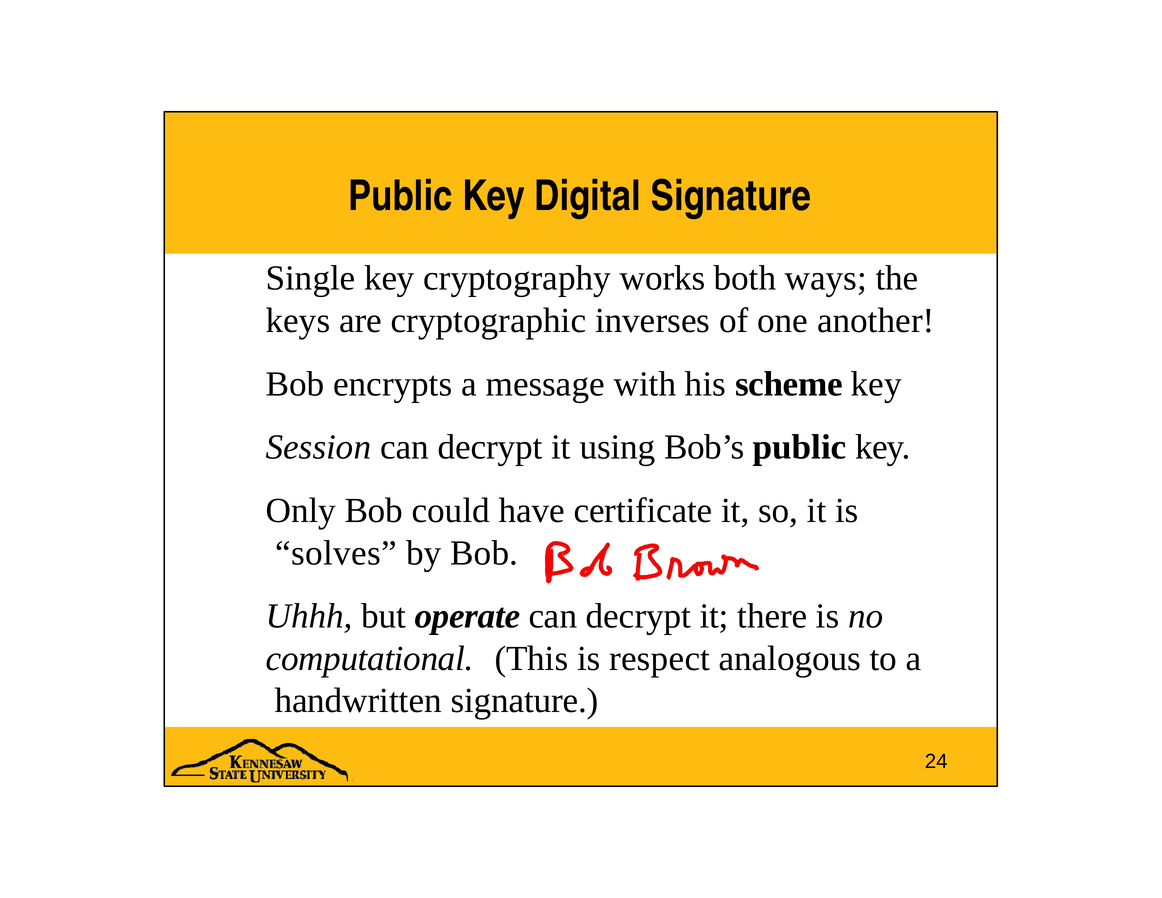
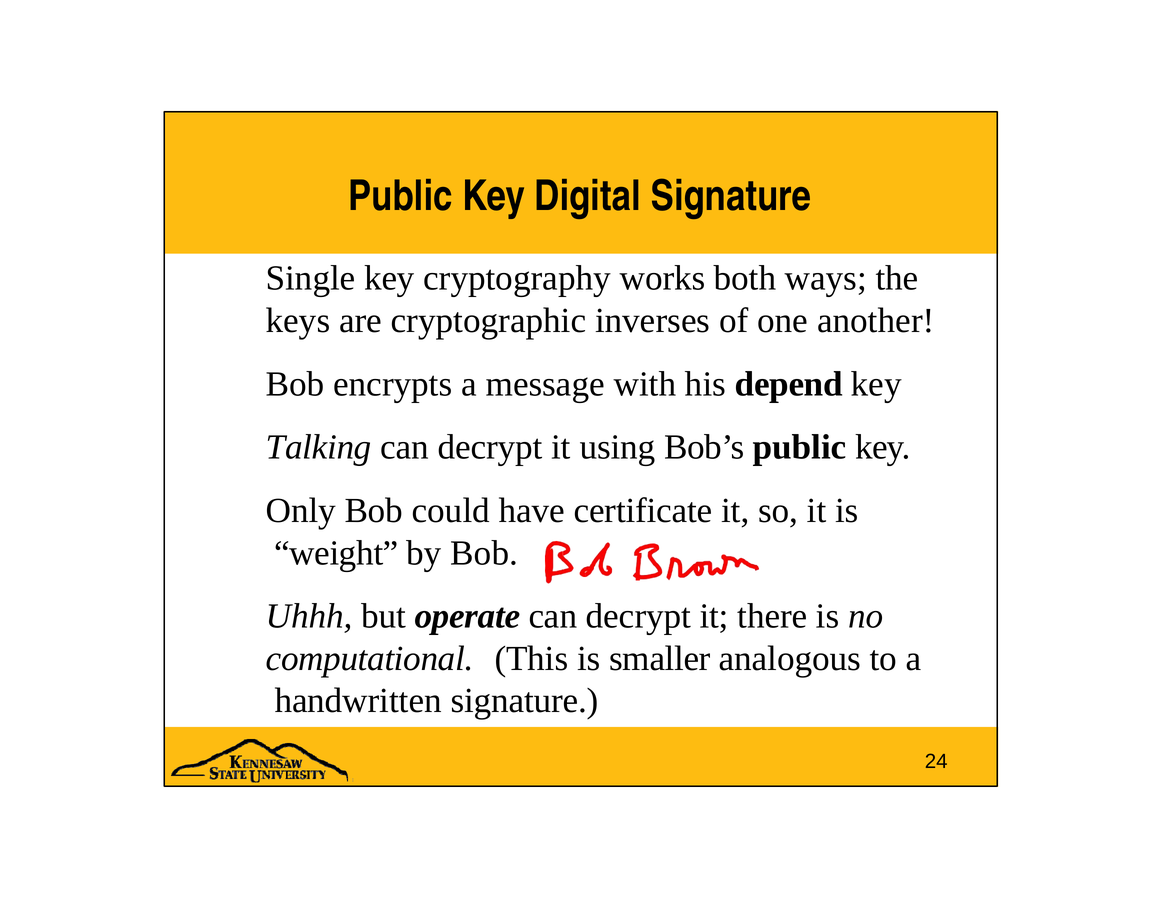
scheme: scheme -> depend
Session: Session -> Talking
solves: solves -> weight
respect: respect -> smaller
